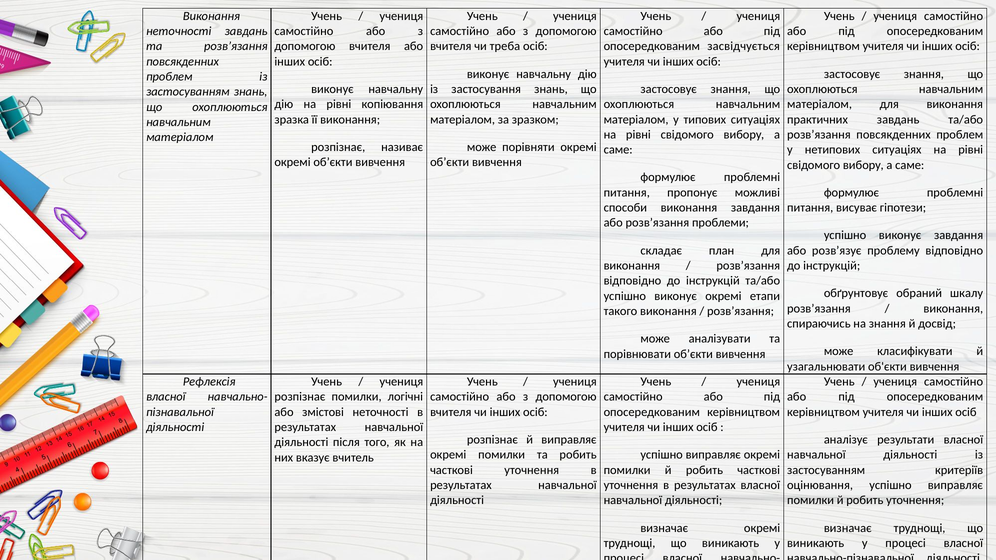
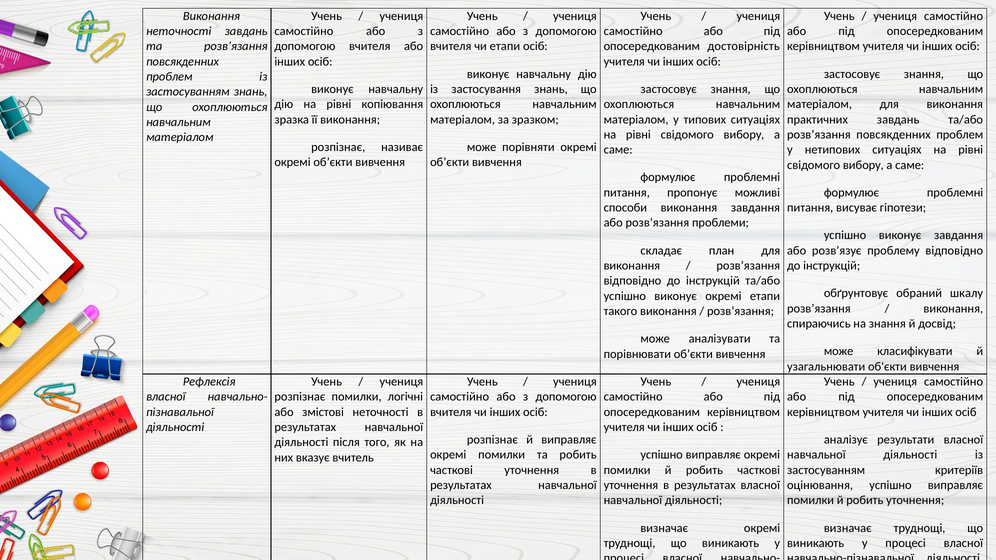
чи треба: треба -> етапи
засвідчується: засвідчується -> достовірність
